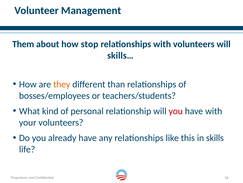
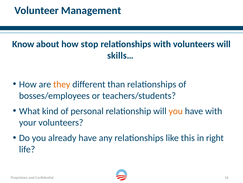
Them: Them -> Know
you at (176, 111) colour: red -> orange
skills: skills -> right
